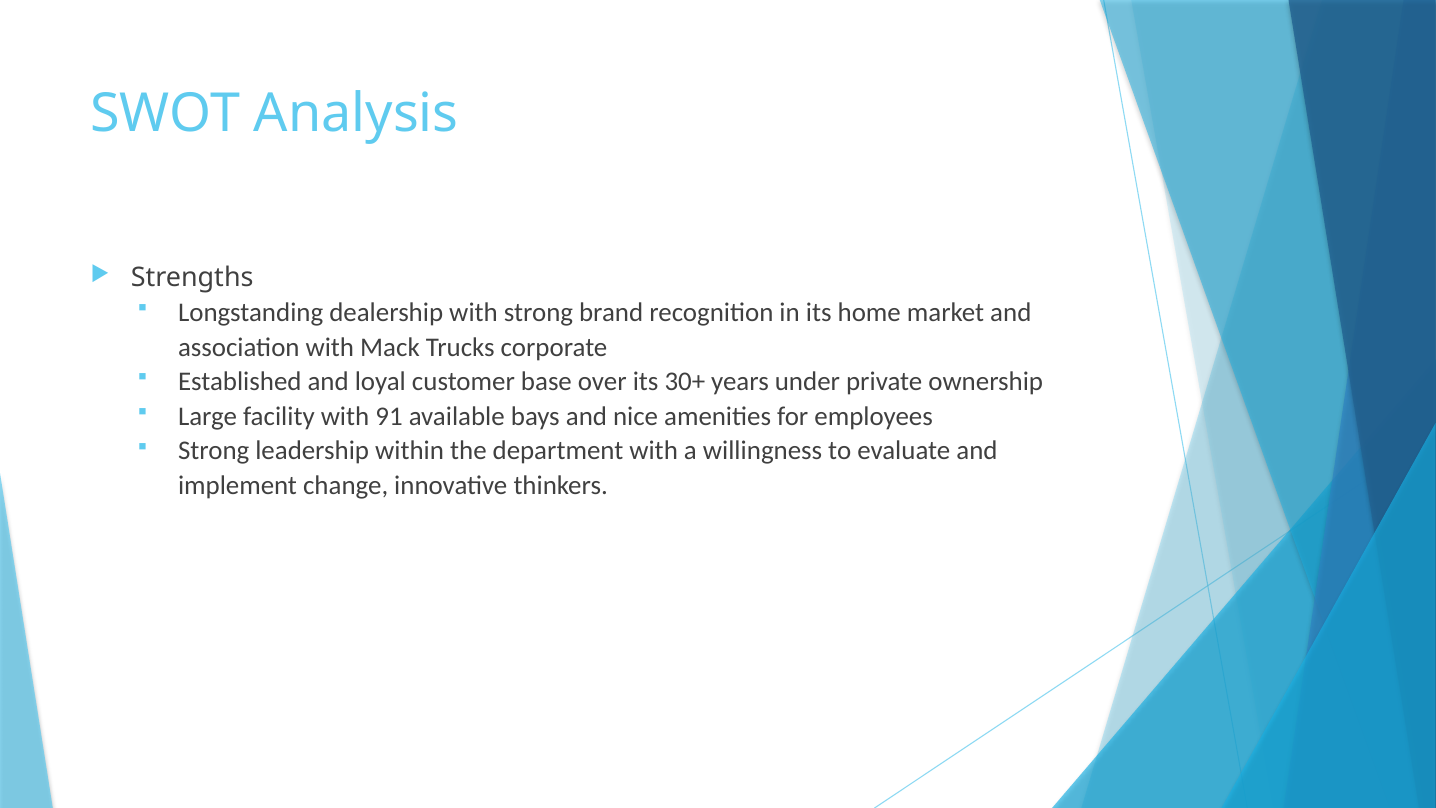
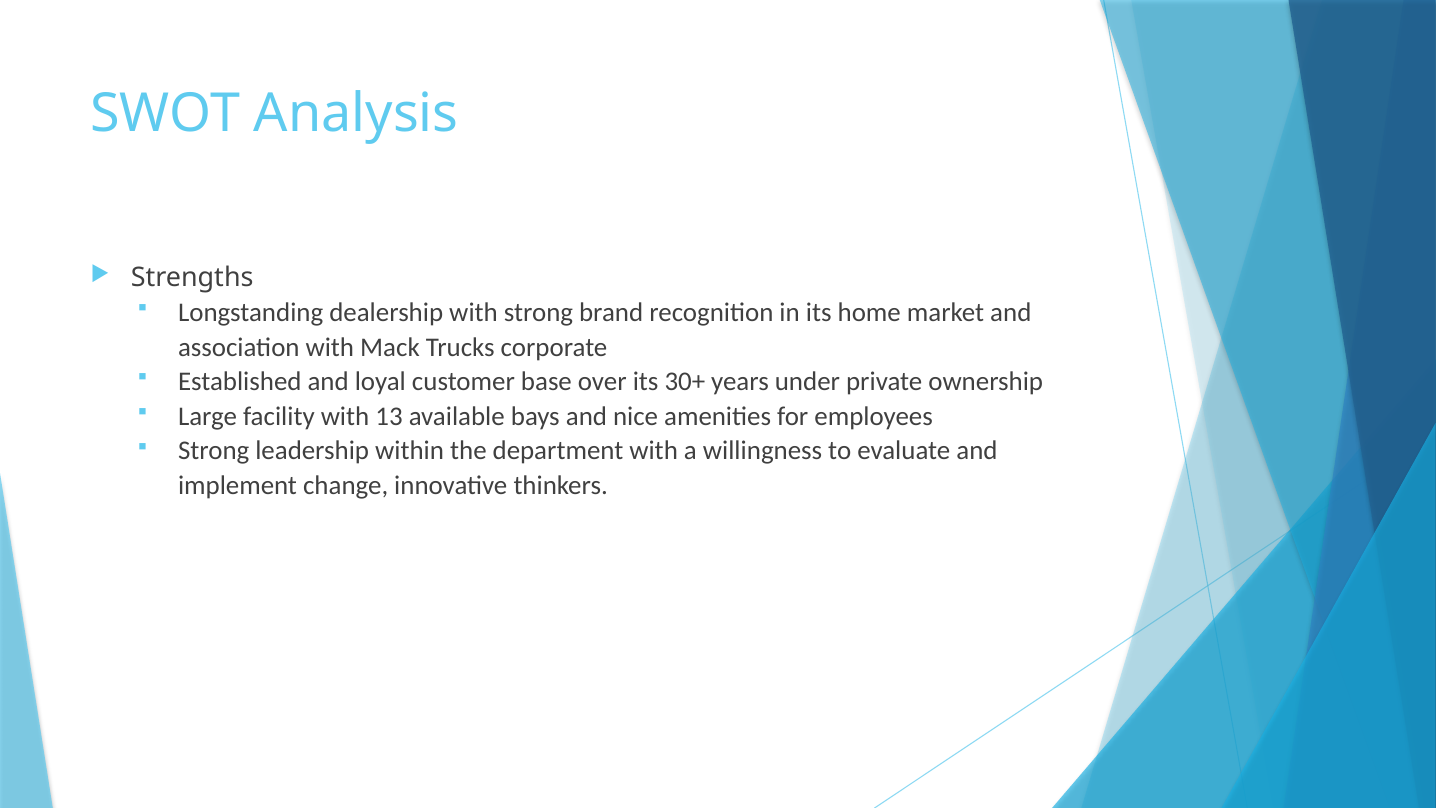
91: 91 -> 13
